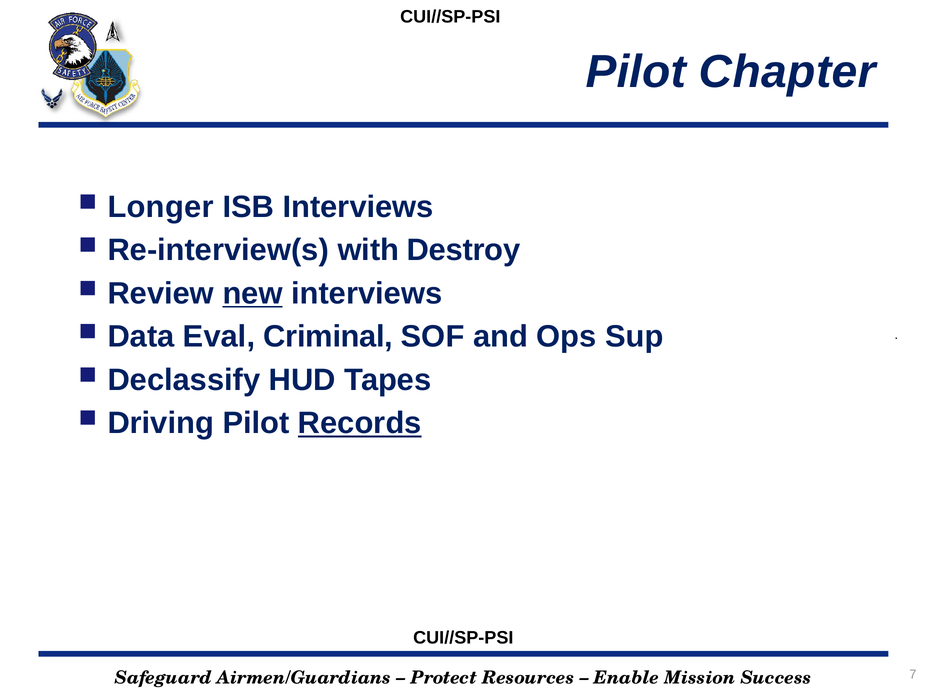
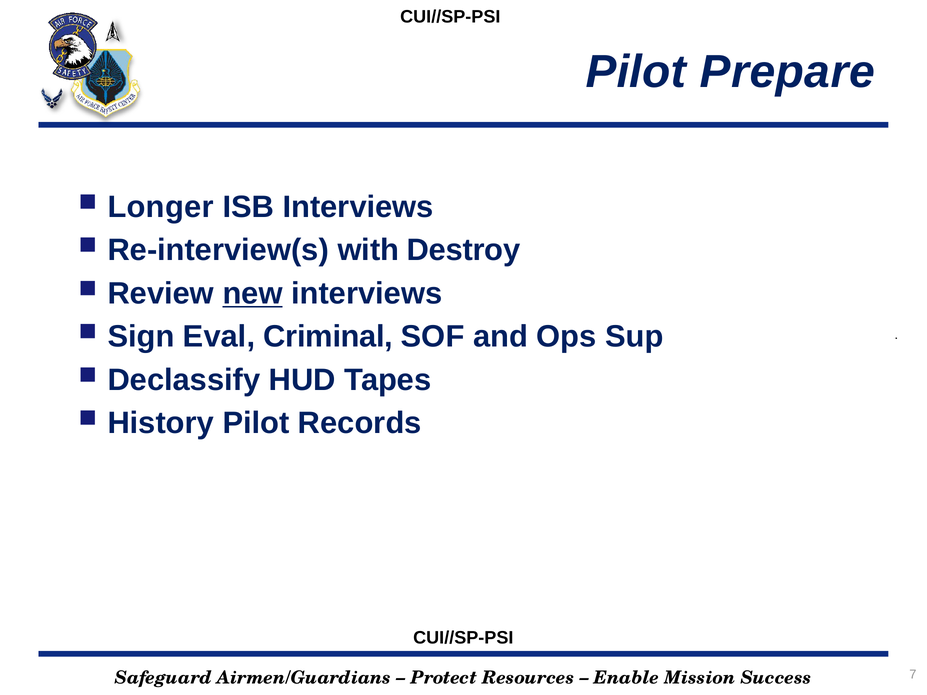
Chapter: Chapter -> Prepare
Data: Data -> Sign
Driving: Driving -> History
Records underline: present -> none
